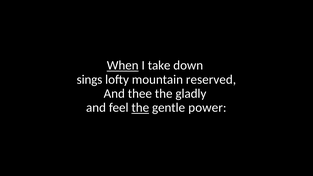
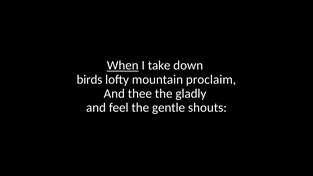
sings: sings -> birds
reserved: reserved -> proclaim
the at (140, 108) underline: present -> none
power: power -> shouts
